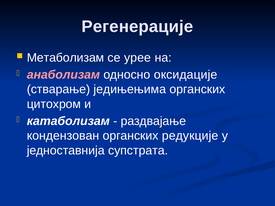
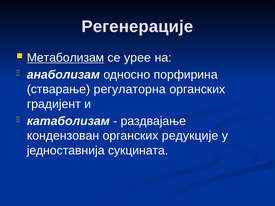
Метаболизам underline: none -> present
анаболизам colour: pink -> white
оксидације: оксидације -> порфирина
једињењима: једињењима -> регулаторна
цитохром: цитохром -> градијент
супстрата: супстрата -> сукцината
